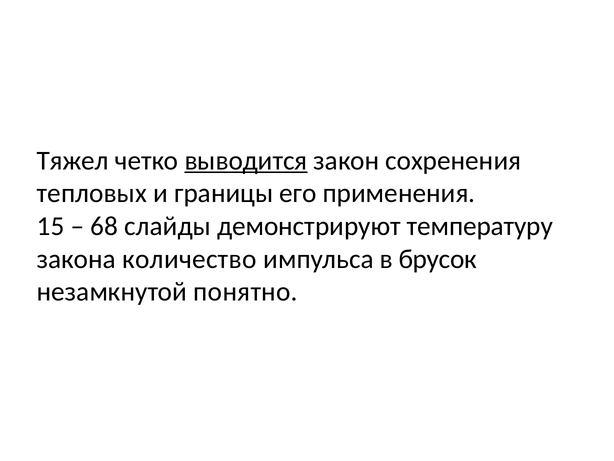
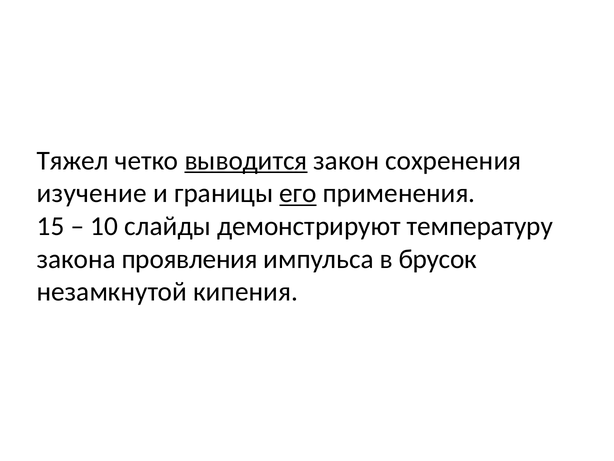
тепловых: тепловых -> изучение
его underline: none -> present
68: 68 -> 10
количество: количество -> проявления
понятно: понятно -> кипения
